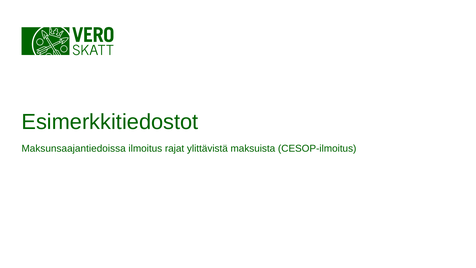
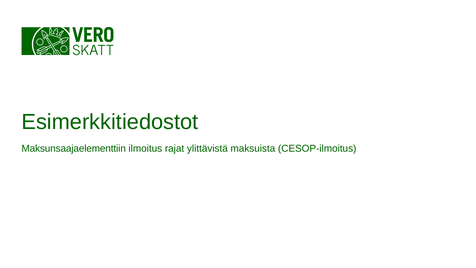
Maksunsaajantiedoissa: Maksunsaajantiedoissa -> Maksunsaajaelementtiin
